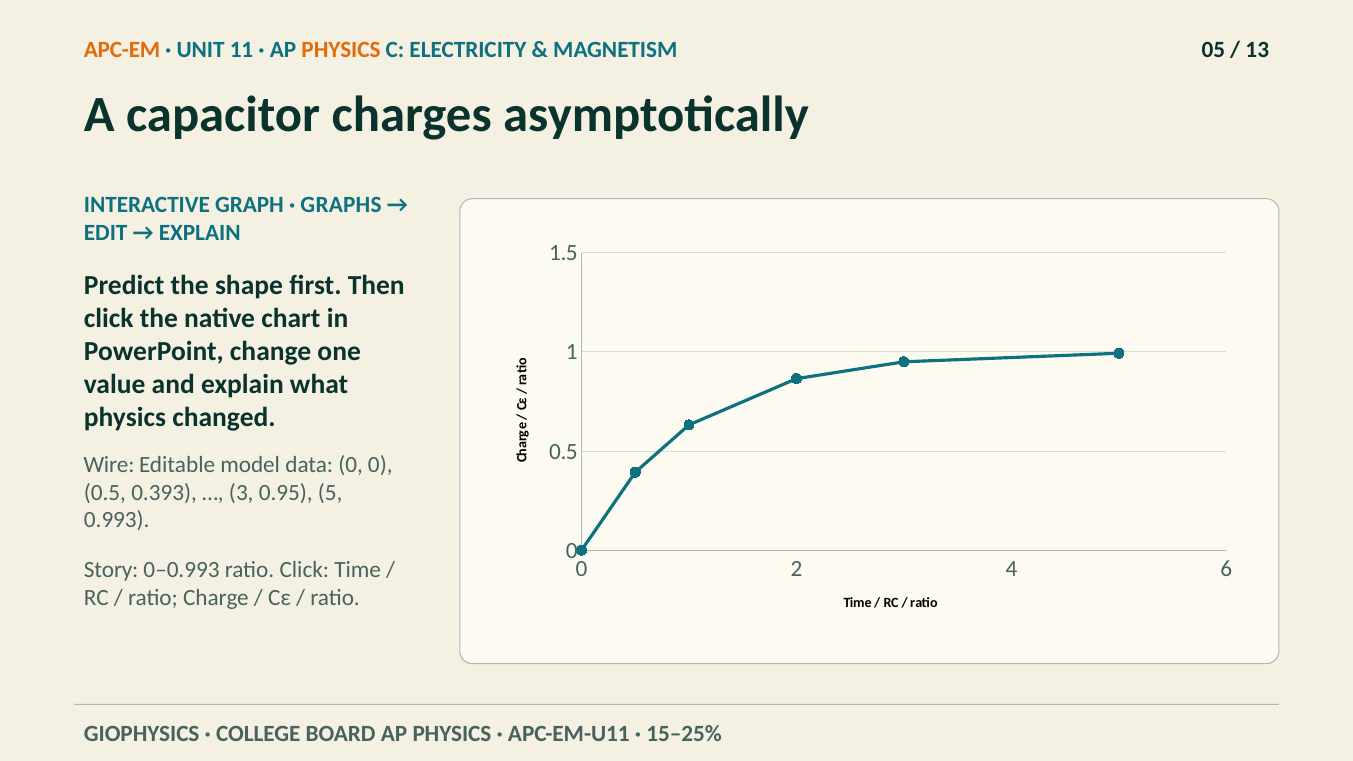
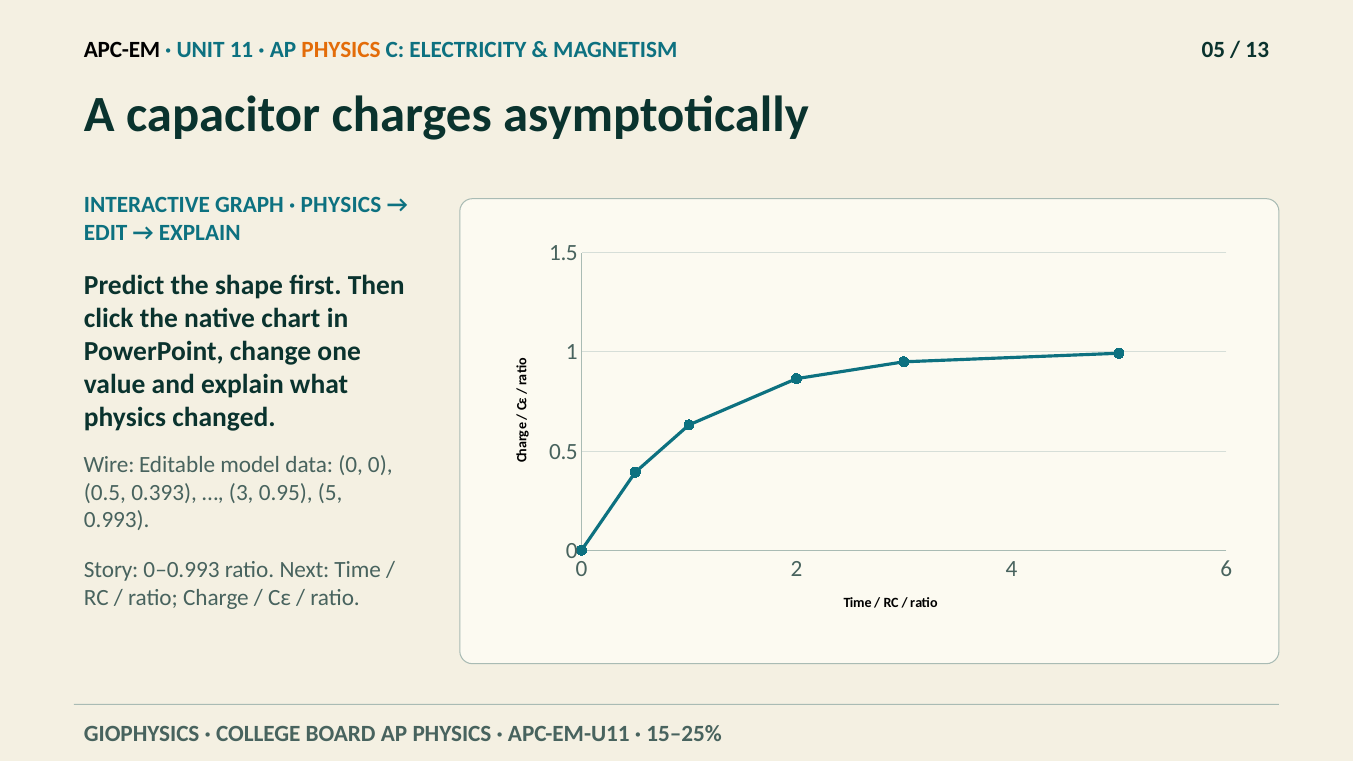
APC-EM colour: orange -> black
GRAPHS at (341, 204): GRAPHS -> PHYSICS
ratio Click: Click -> Next
